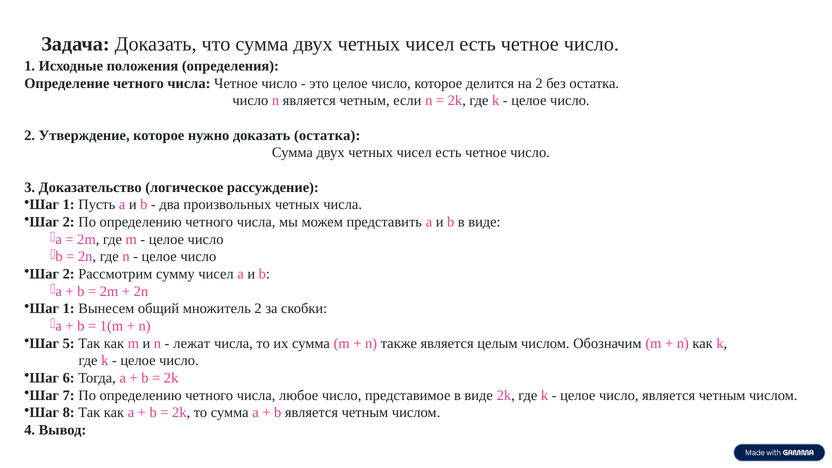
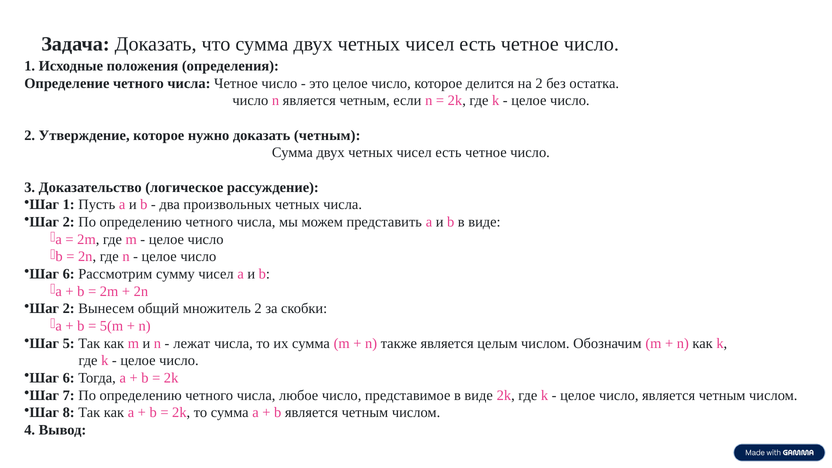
доказать остатка: остатка -> четным
2 at (69, 274): 2 -> 6
1 at (69, 309): 1 -> 2
1(m: 1(m -> 5(m
